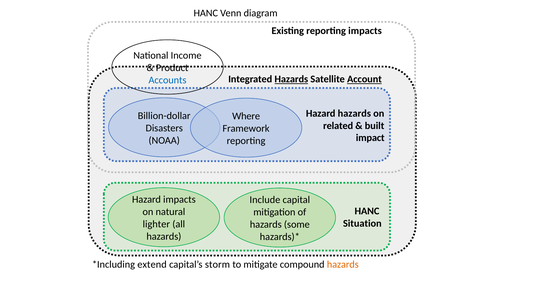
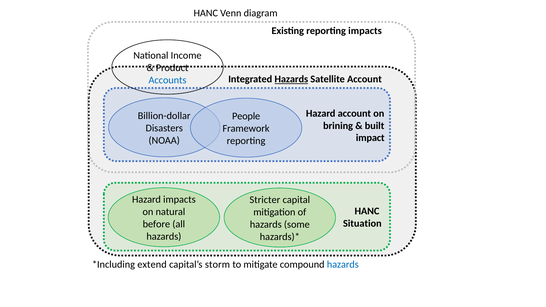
Account at (364, 79) underline: present -> none
Hazard hazards: hazards -> account
Where: Where -> People
related: related -> brining
Include: Include -> Stricter
lighter: lighter -> before
hazards at (343, 265) colour: orange -> blue
